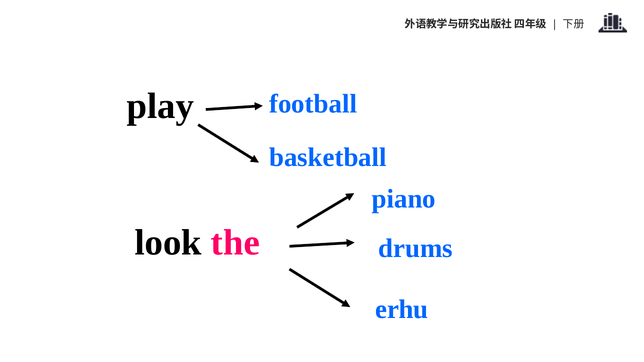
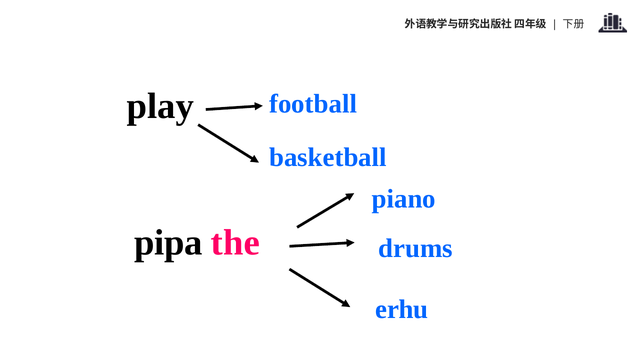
look: look -> pipa
